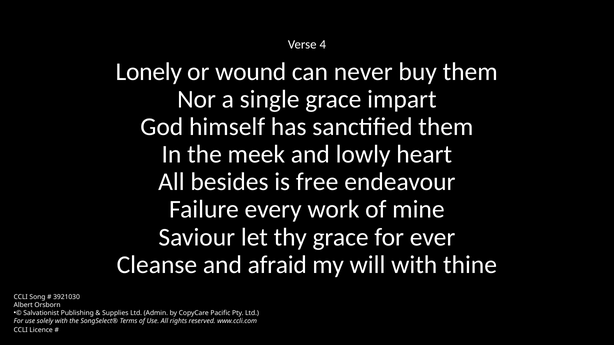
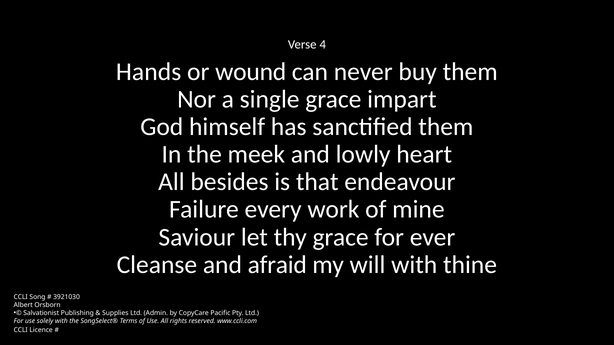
Lonely: Lonely -> Hands
free: free -> that
